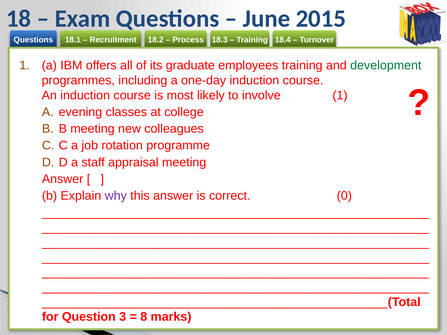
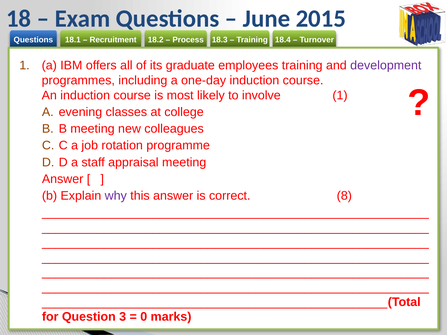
development colour: green -> purple
0: 0 -> 8
8: 8 -> 0
